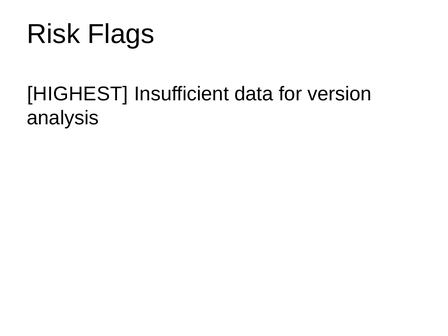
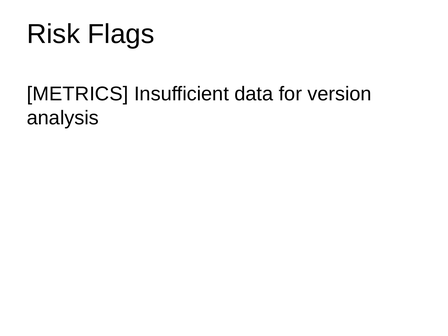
HIGHEST: HIGHEST -> METRICS
